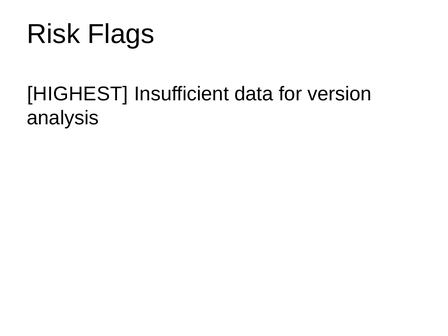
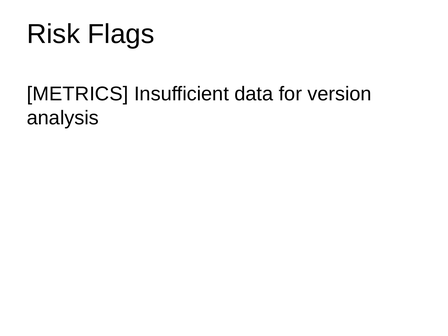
HIGHEST: HIGHEST -> METRICS
